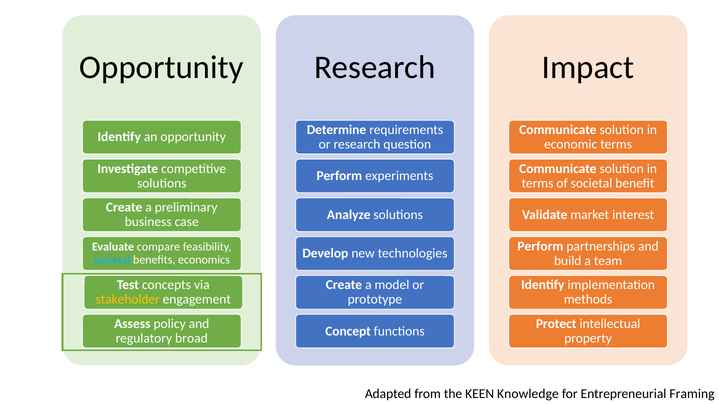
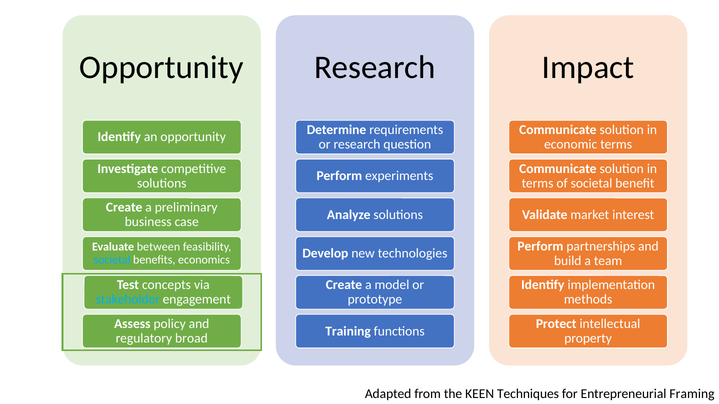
compare: compare -> between
stakeholder colour: yellow -> light blue
Concept: Concept -> Training
Knowledge: Knowledge -> Techniques
